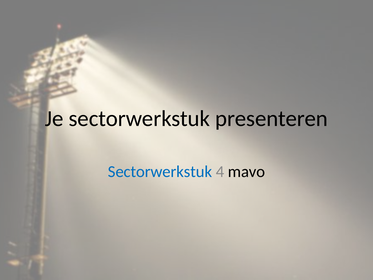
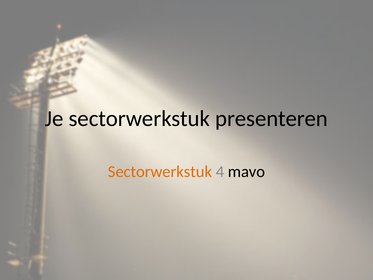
Sectorwerkstuk at (160, 171) colour: blue -> orange
